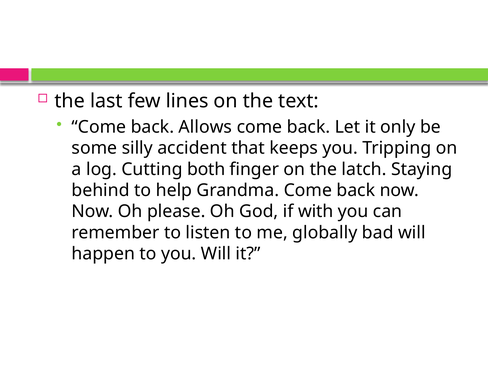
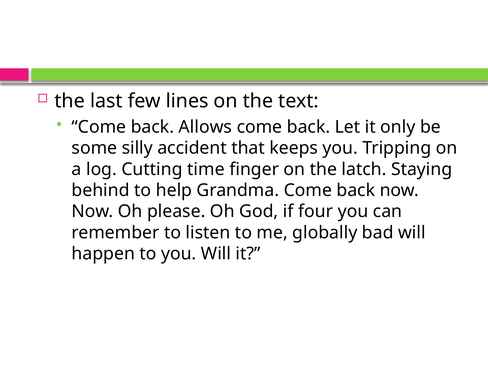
both: both -> time
with: with -> four
